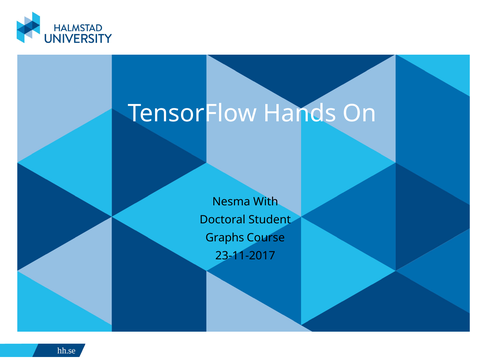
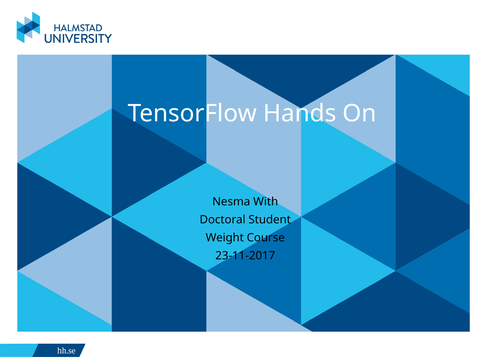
Graphs: Graphs -> Weight
